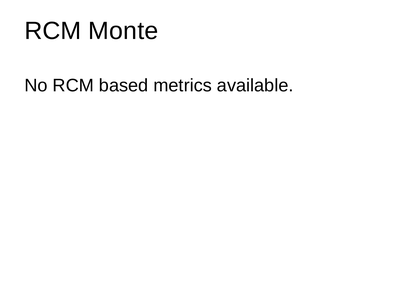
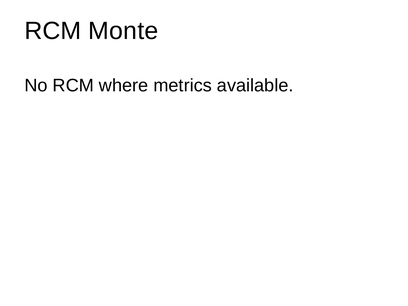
based: based -> where
